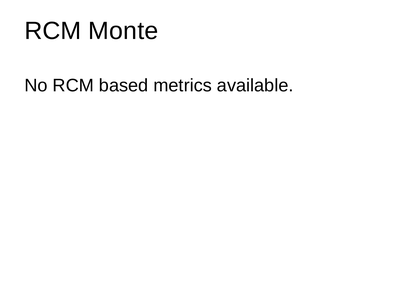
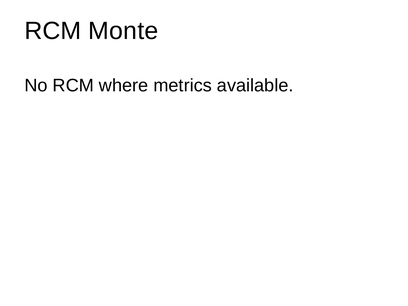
based: based -> where
